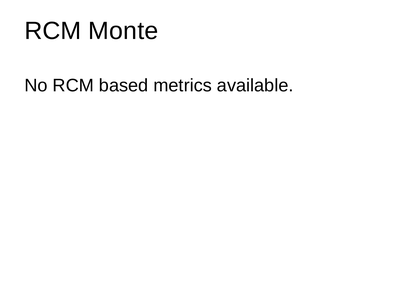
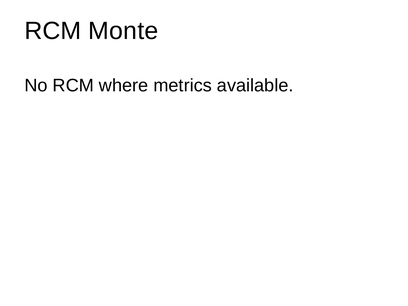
based: based -> where
